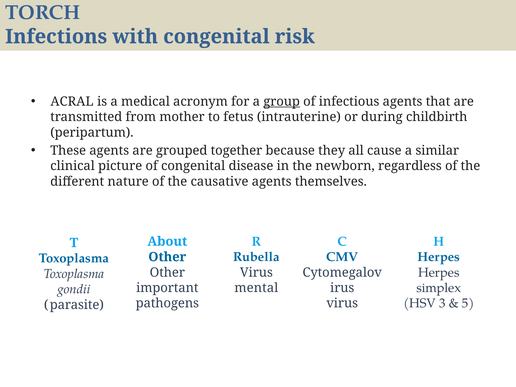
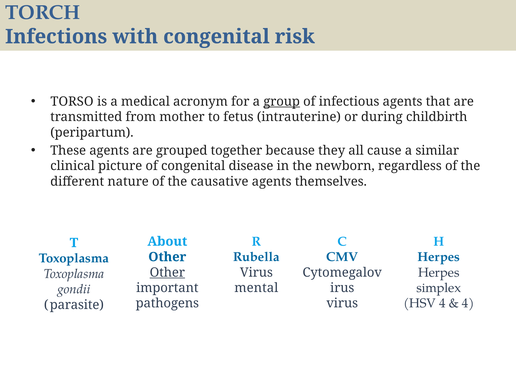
ACRAL: ACRAL -> TORSO
Other at (167, 272) underline: none -> present
HSV 3: 3 -> 4
5 at (468, 303): 5 -> 4
